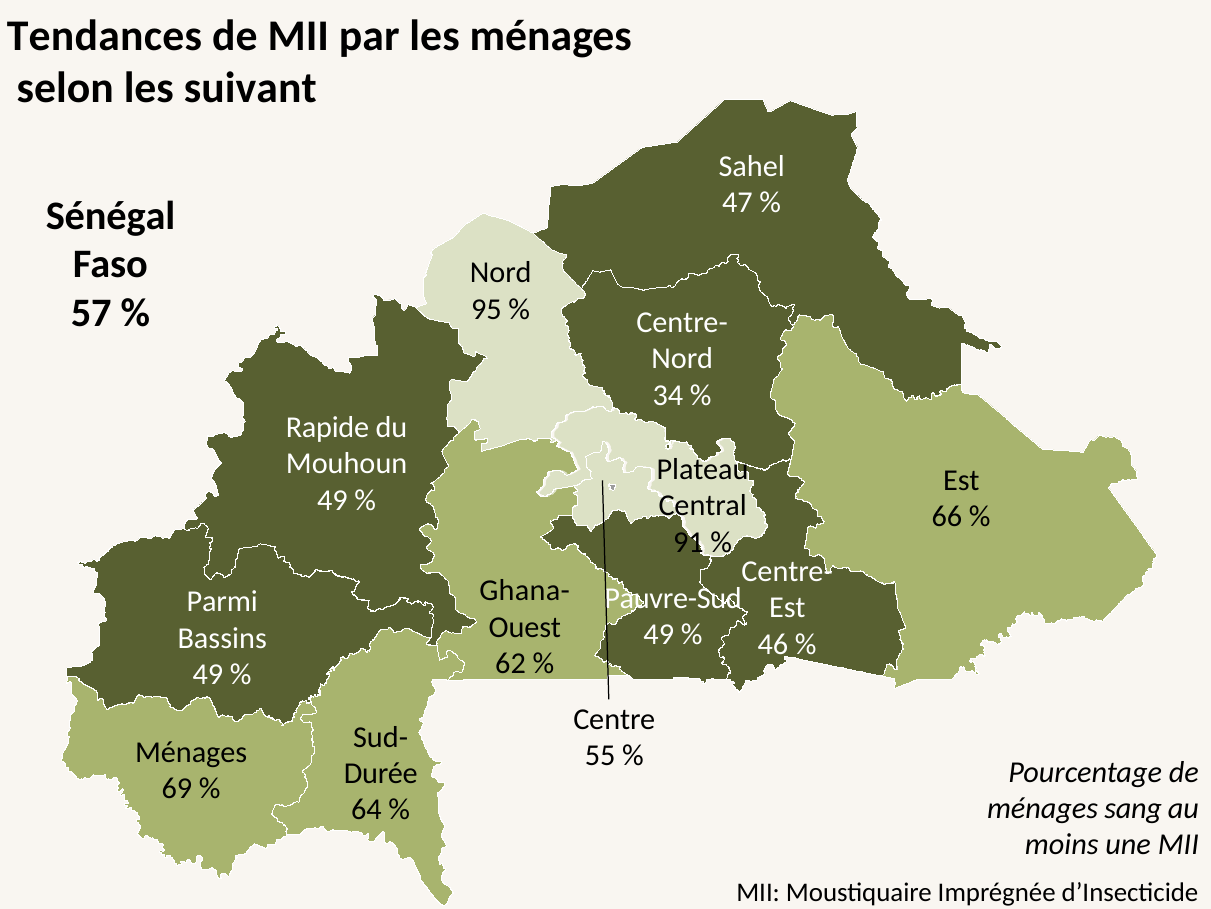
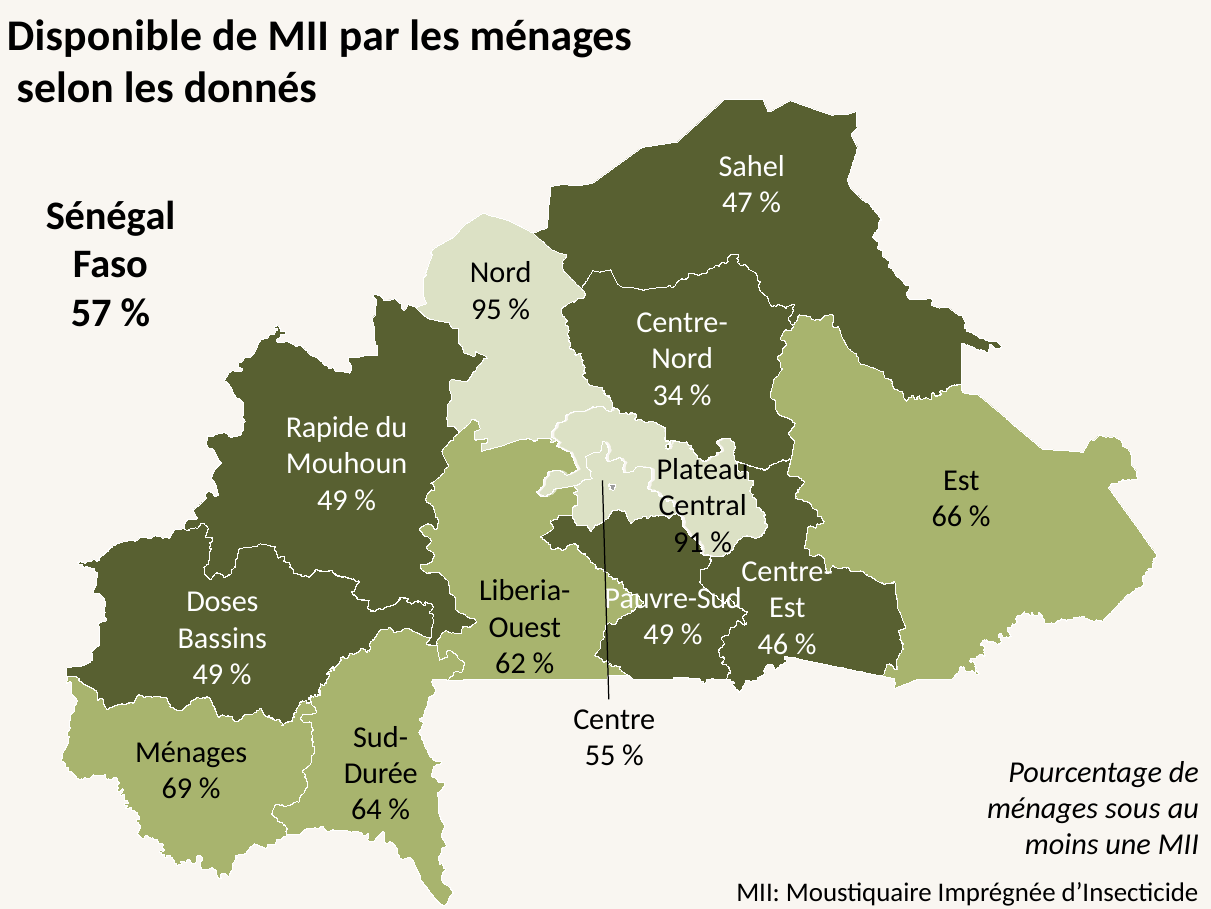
Tendances: Tendances -> Disponible
suivant: suivant -> donnés
Ghana-: Ghana- -> Liberia-
Parmi: Parmi -> Doses
sang: sang -> sous
